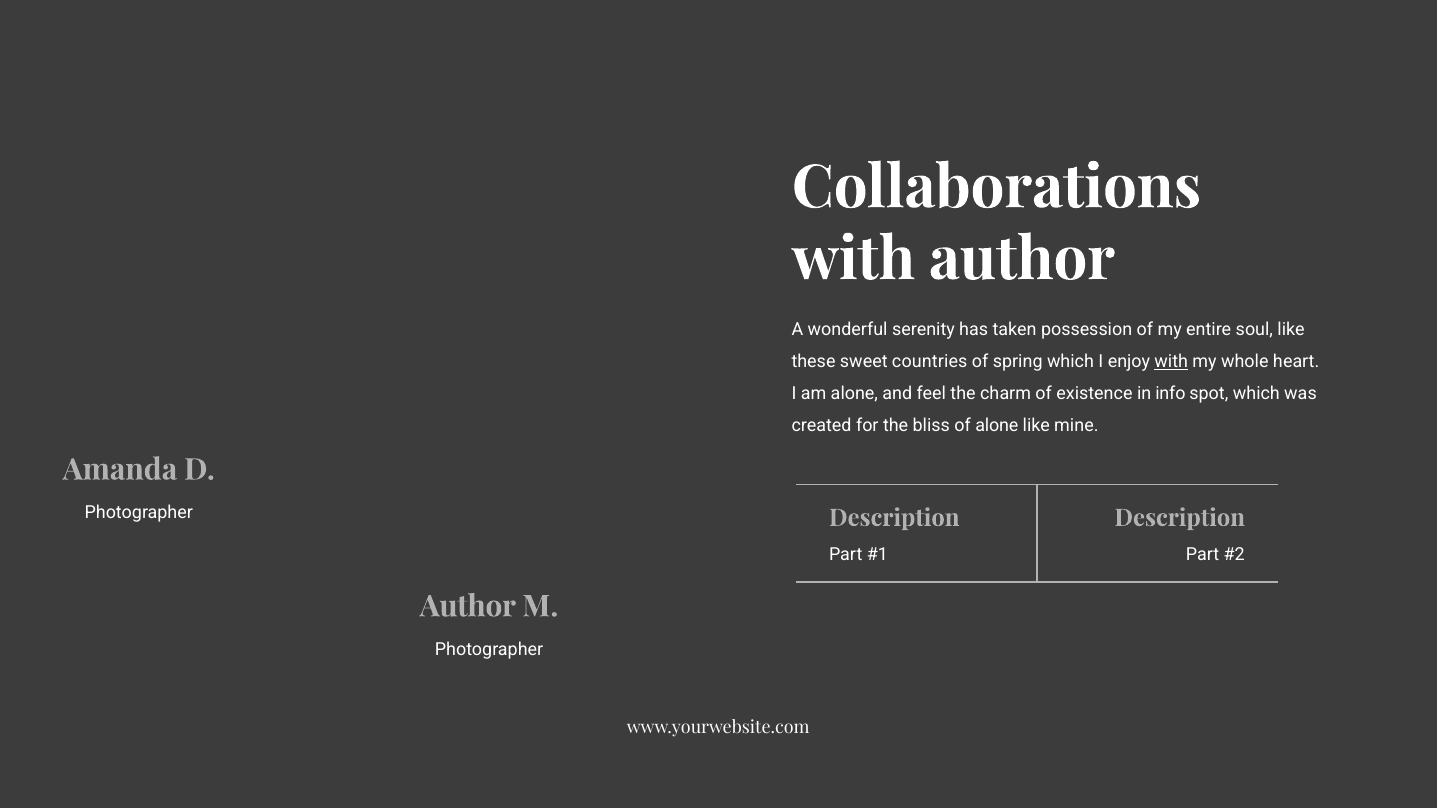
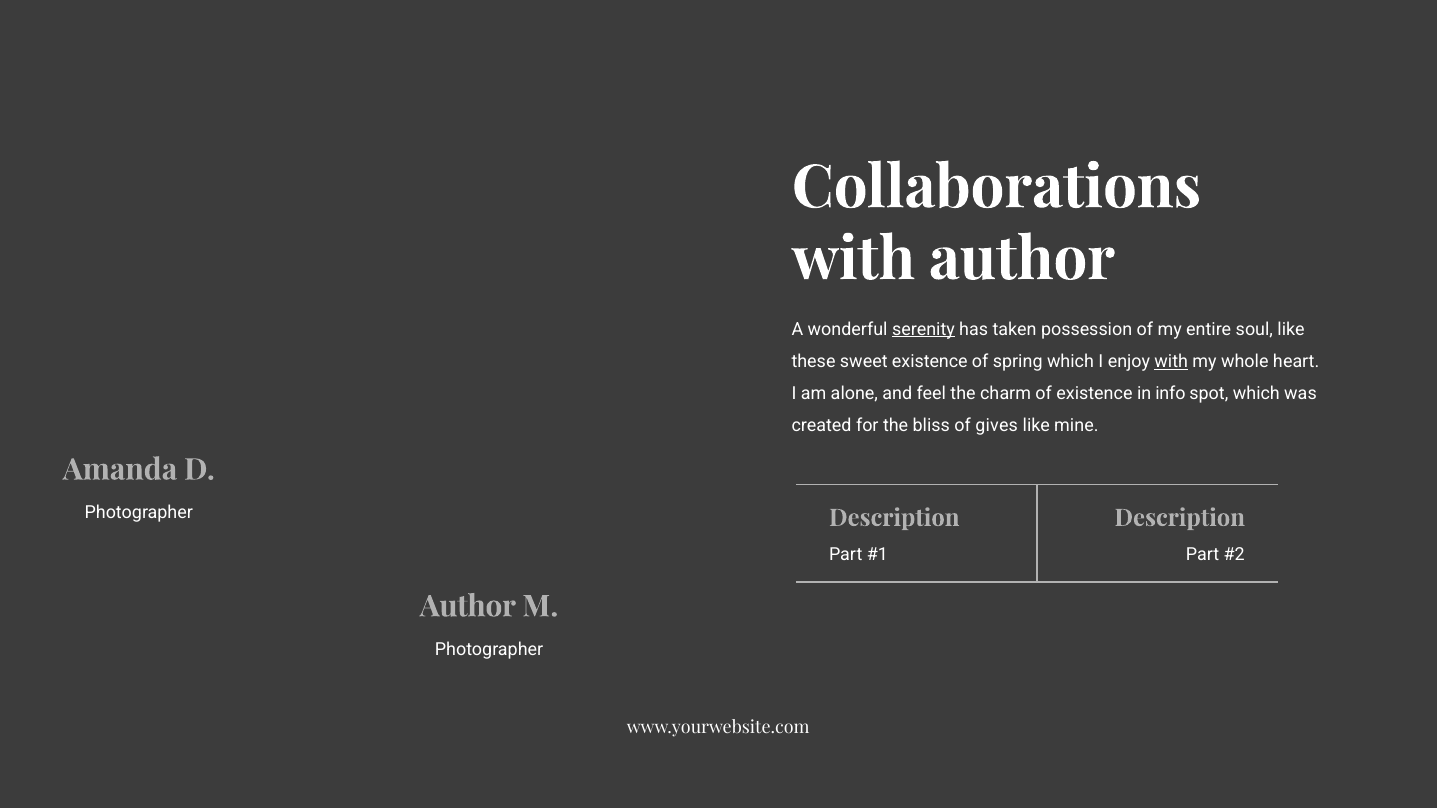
serenity underline: none -> present
sweet countries: countries -> existence
of alone: alone -> gives
